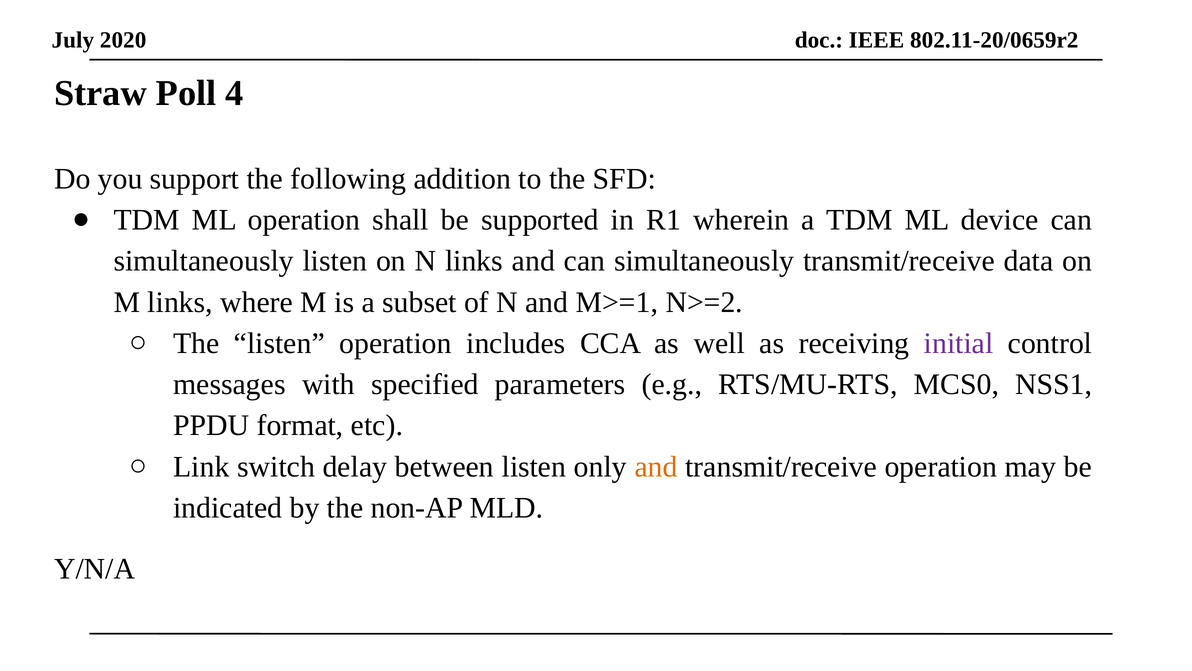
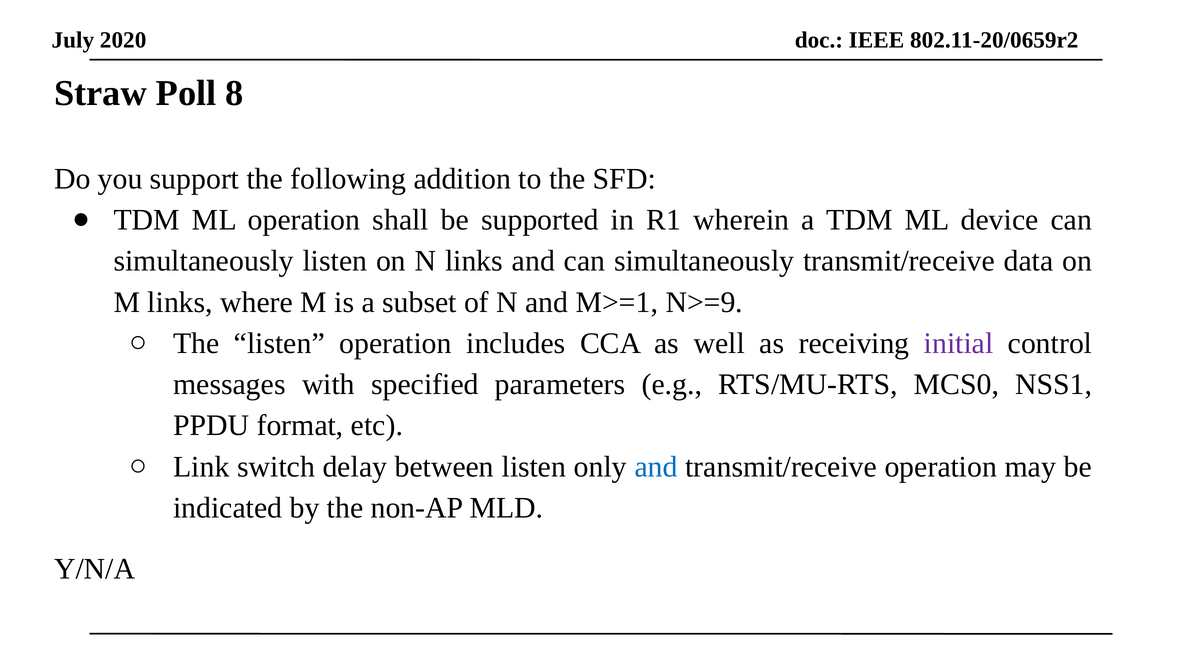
4: 4 -> 8
N>=2: N>=2 -> N>=9
and at (656, 466) colour: orange -> blue
